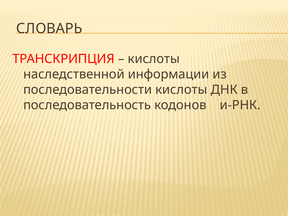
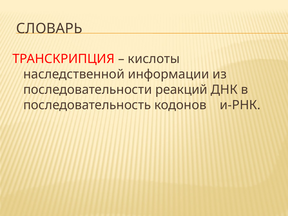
последовательности кислоты: кислоты -> реакций
